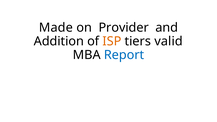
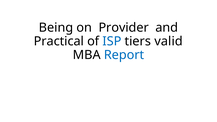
Made: Made -> Being
Addition: Addition -> Practical
ISP colour: orange -> blue
